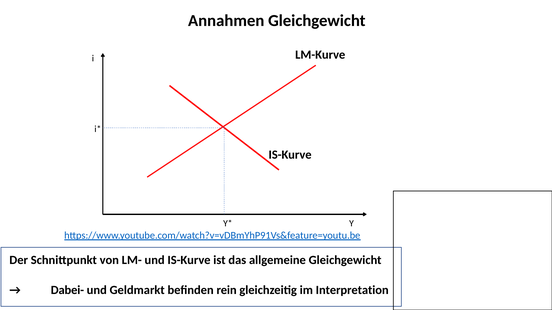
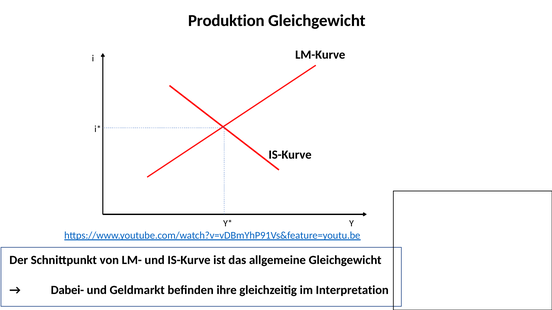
Annahmen: Annahmen -> Produktion
rein: rein -> ihre
